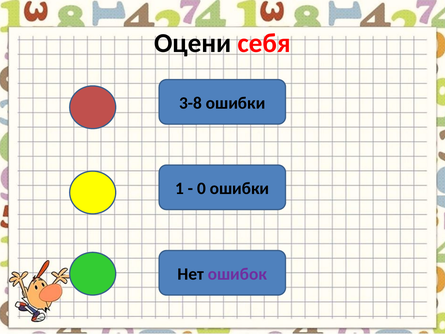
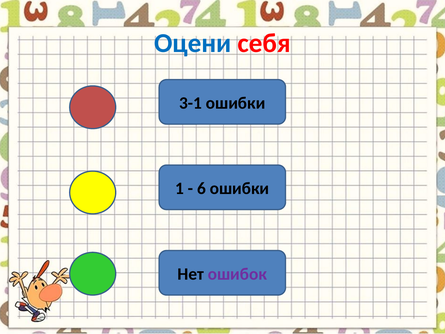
Оцени colour: black -> blue
3-8: 3-8 -> 3-1
0: 0 -> 6
